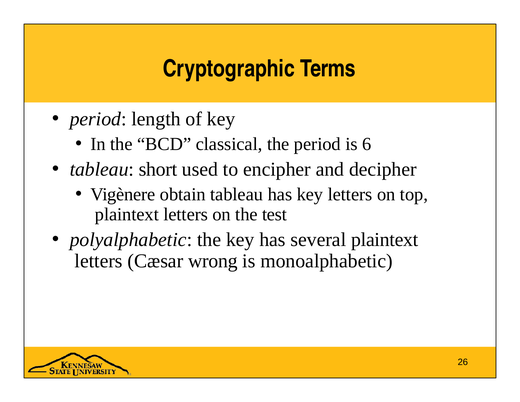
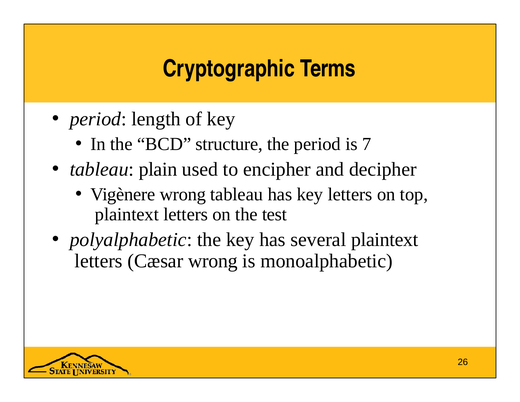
classical: classical -> structure
6: 6 -> 7
short: short -> plain
Vigènere obtain: obtain -> wrong
